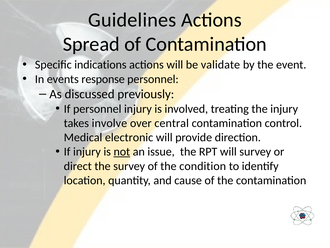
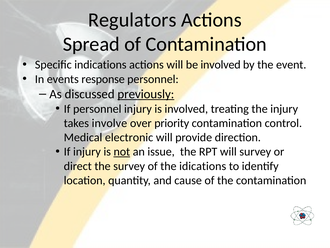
Guidelines: Guidelines -> Regulators
be validate: validate -> involved
previously underline: none -> present
central: central -> priority
condition: condition -> idications
